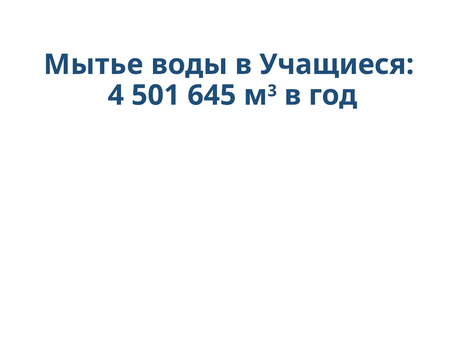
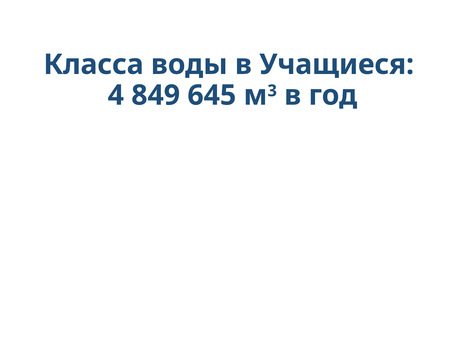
Мытье: Мытье -> Класса
501: 501 -> 849
